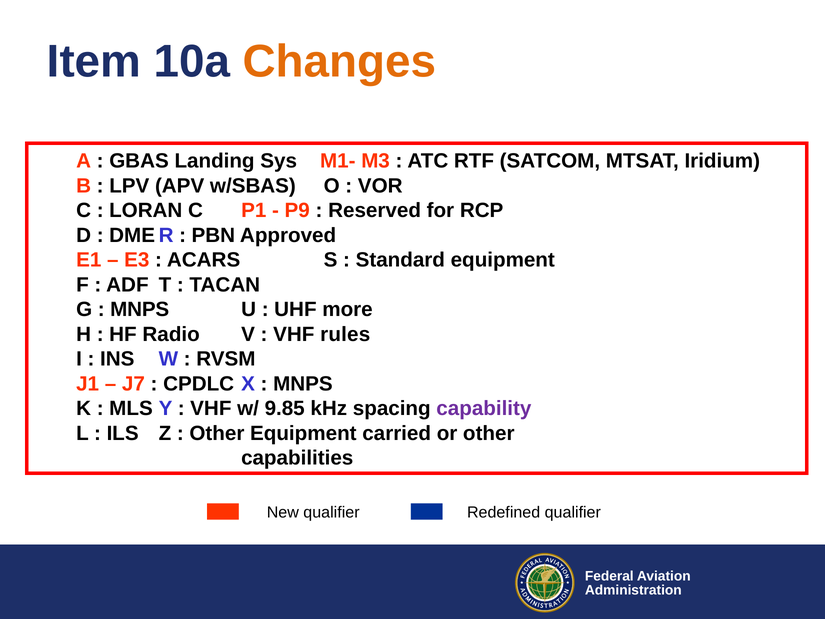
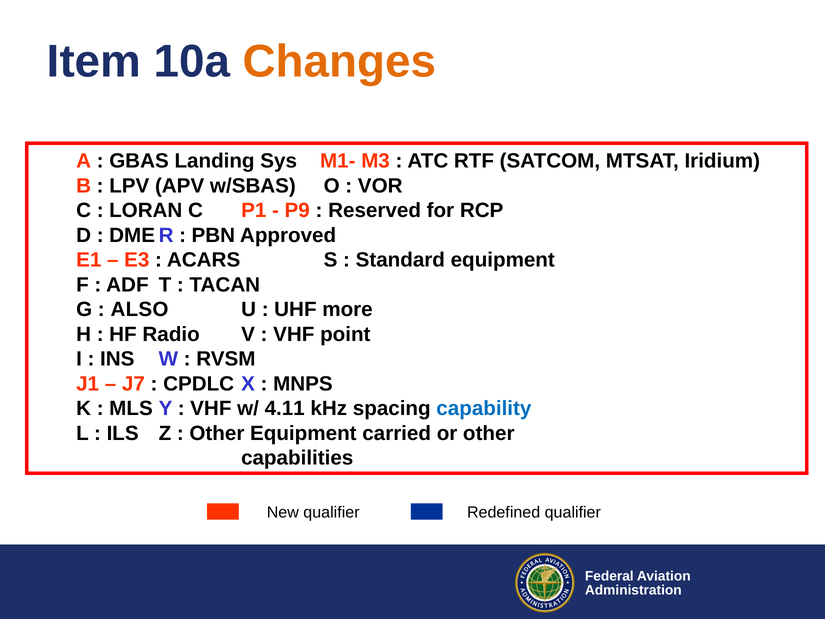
MNPS at (140, 309): MNPS -> ALSO
rules: rules -> point
9.85: 9.85 -> 4.11
capability colour: purple -> blue
